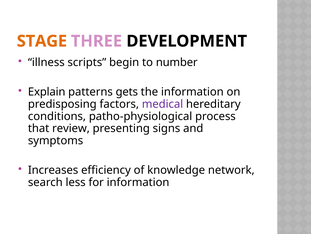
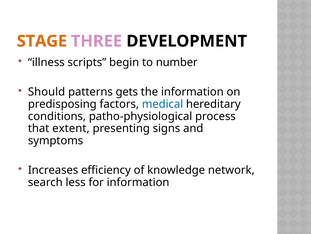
Explain: Explain -> Should
medical colour: purple -> blue
review: review -> extent
